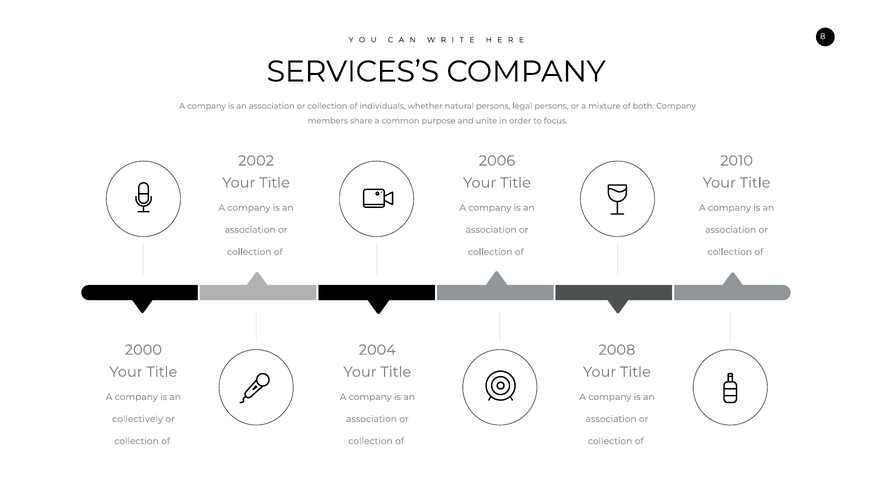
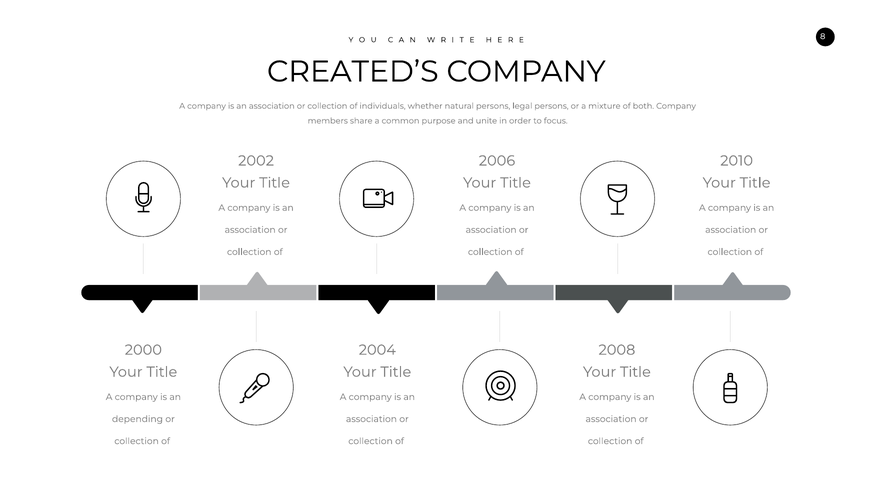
SERVICES’S: SERVICES’S -> CREATED’S
collectively: collectively -> depending
